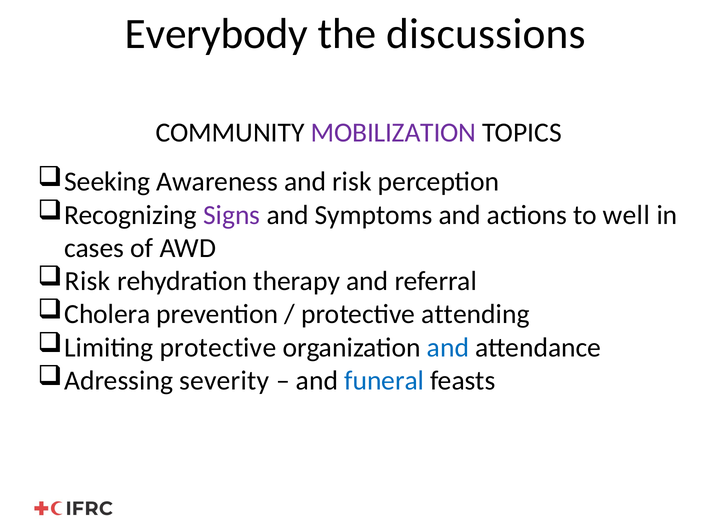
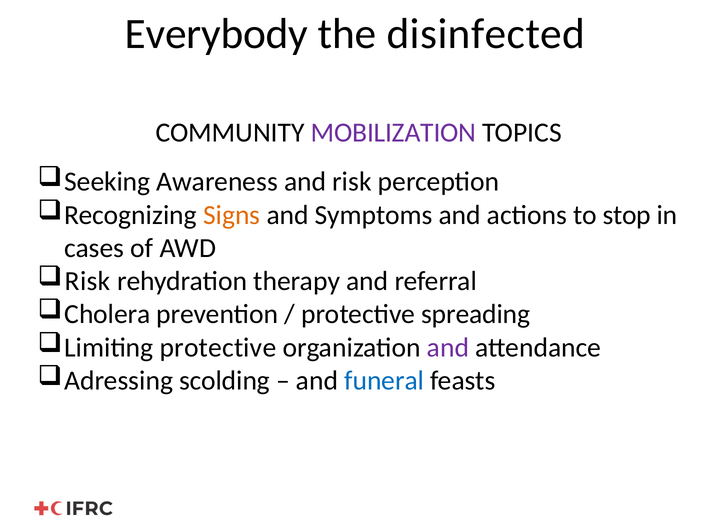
discussions: discussions -> disinfected
Signs colour: purple -> orange
well: well -> stop
attending: attending -> spreading
and at (448, 348) colour: blue -> purple
severity: severity -> scolding
